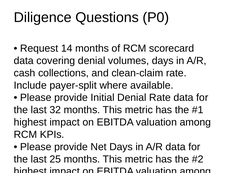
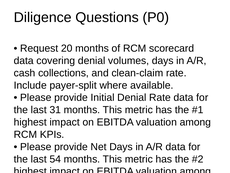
14: 14 -> 20
32: 32 -> 31
25: 25 -> 54
